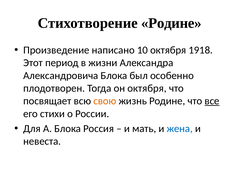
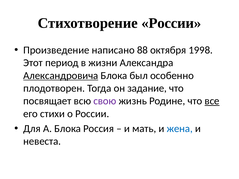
Стихотворение Родине: Родине -> России
10: 10 -> 88
1918: 1918 -> 1998
Александровича underline: none -> present
он октября: октября -> задание
свою colour: orange -> purple
